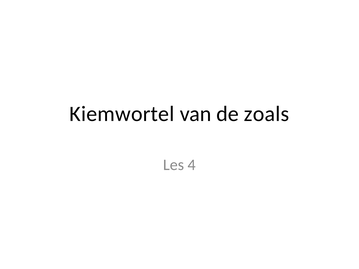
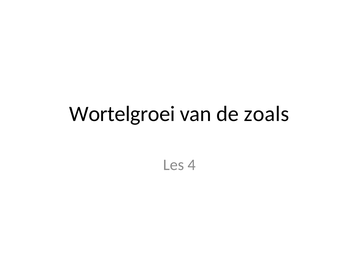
Kiemwortel: Kiemwortel -> Wortelgroei
